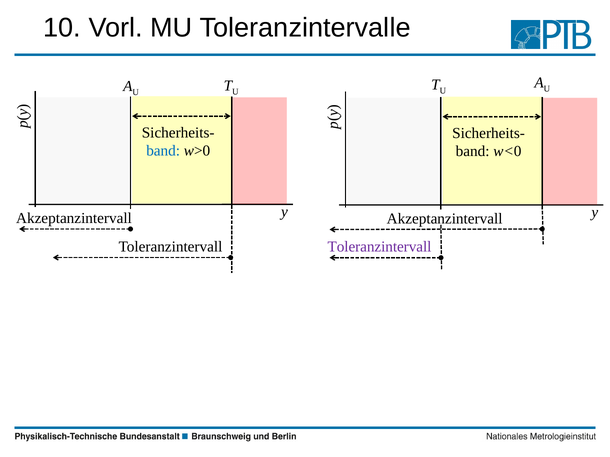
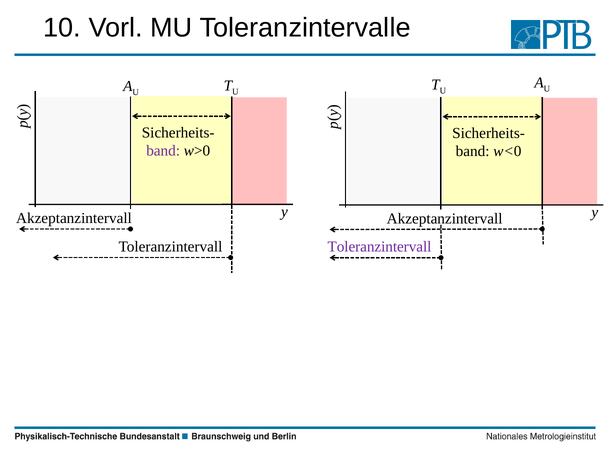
band at (163, 151) colour: blue -> purple
